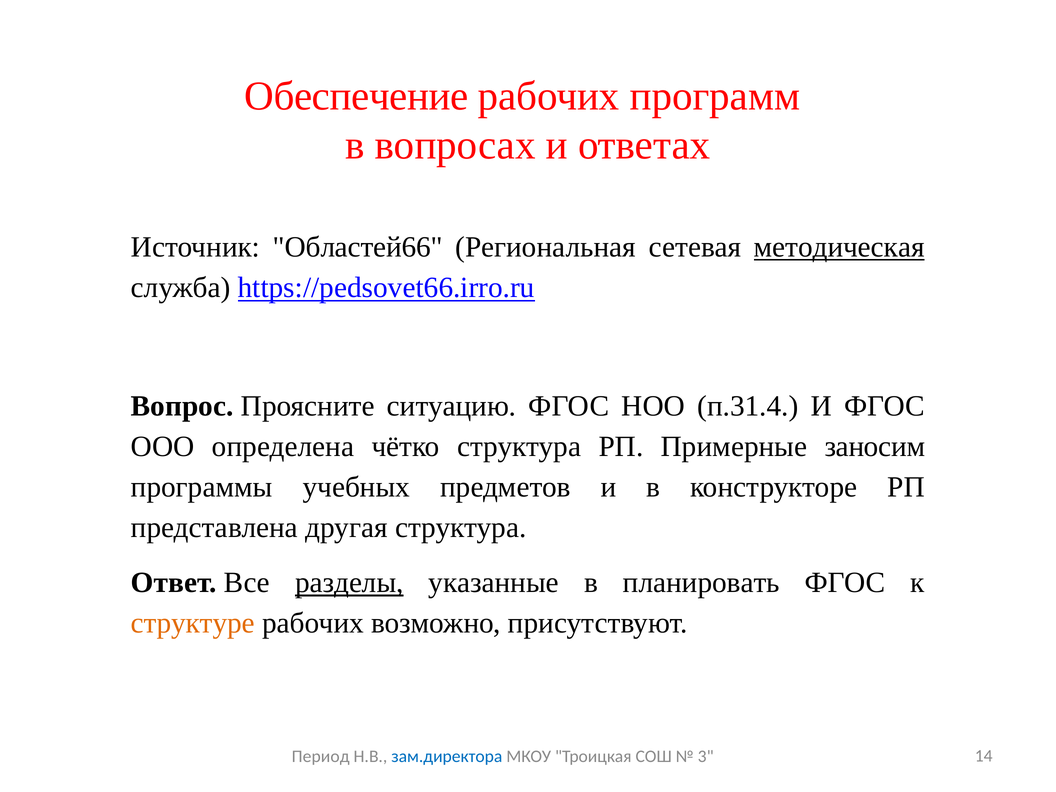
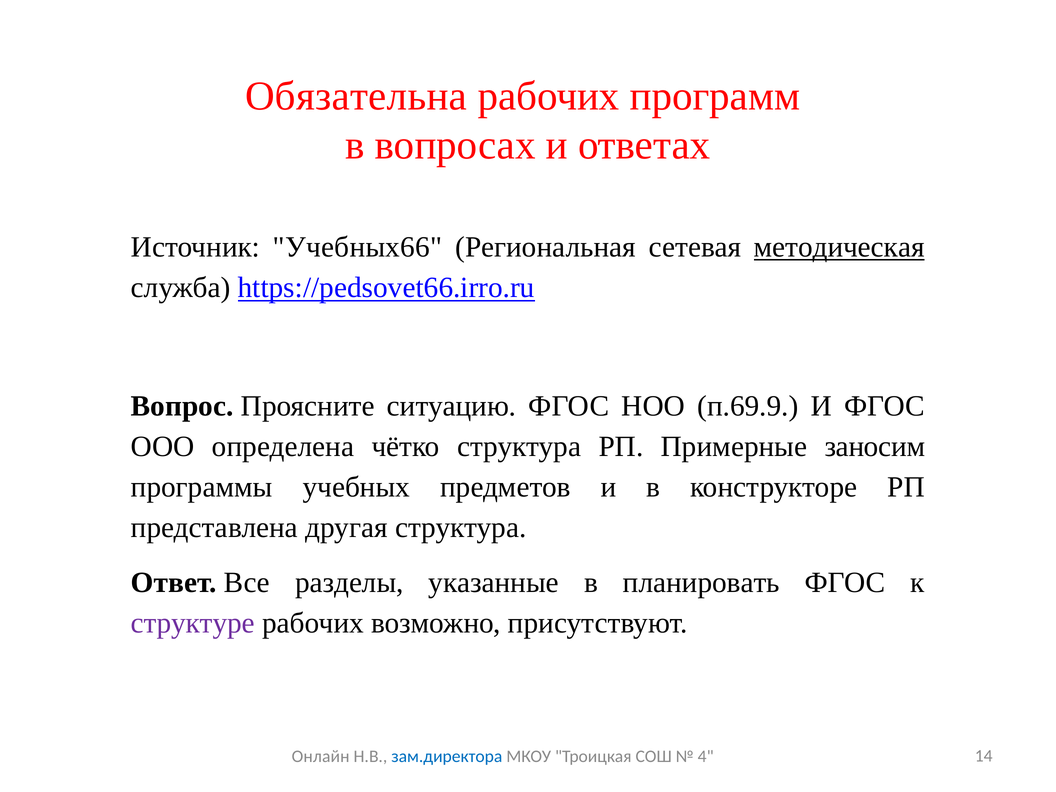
Обеспечение: Обеспечение -> Обязательна
Областей66: Областей66 -> Учебных66
п.31.4: п.31.4 -> п.69.9
разделы underline: present -> none
структуре colour: orange -> purple
Период: Период -> Онлайн
3: 3 -> 4
